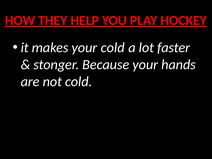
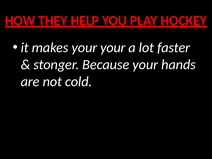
your cold: cold -> your
